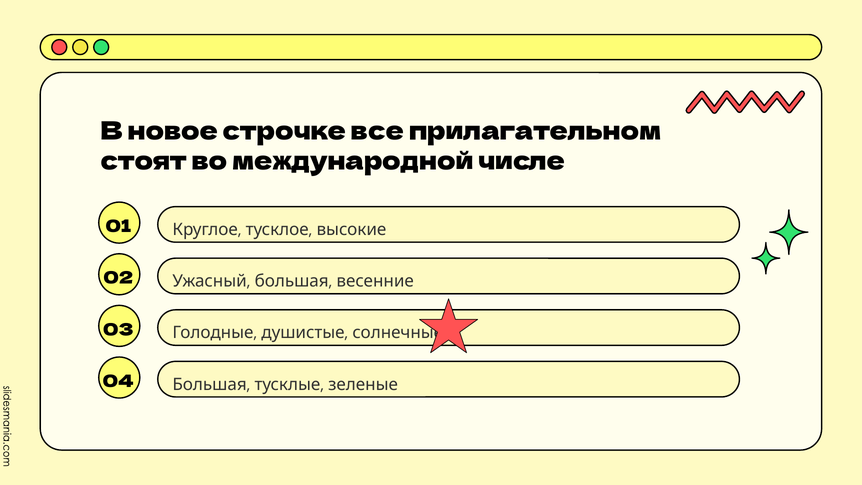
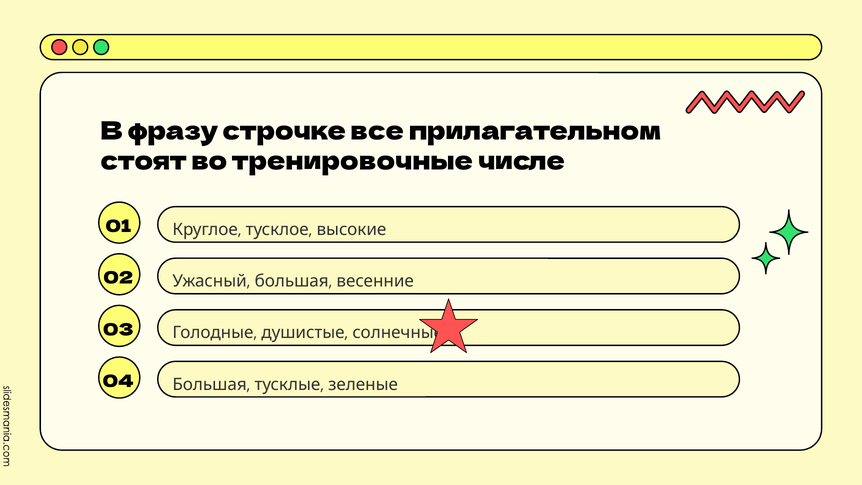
новое: новое -> фразу
международной: международной -> тренировочные
